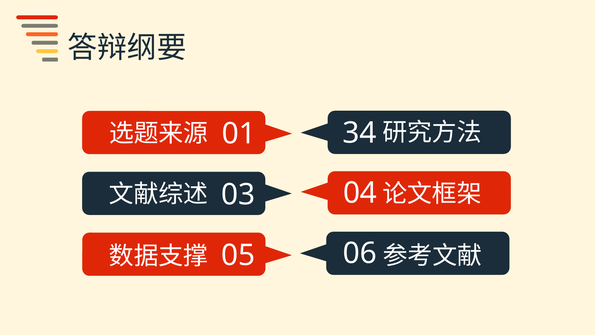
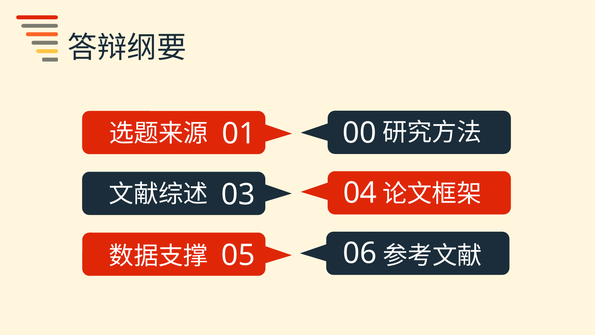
34: 34 -> 00
